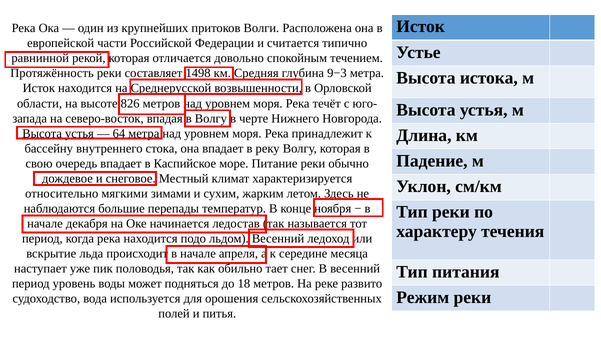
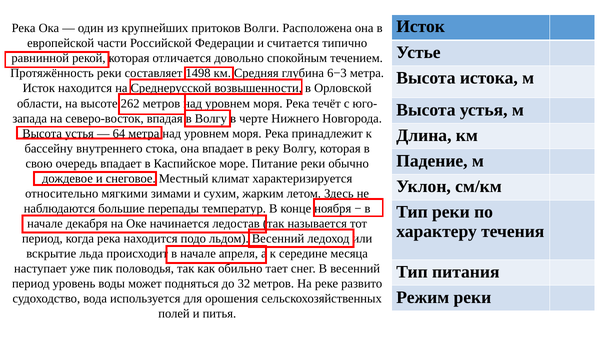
9−3: 9−3 -> 6−3
826: 826 -> 262
18: 18 -> 32
